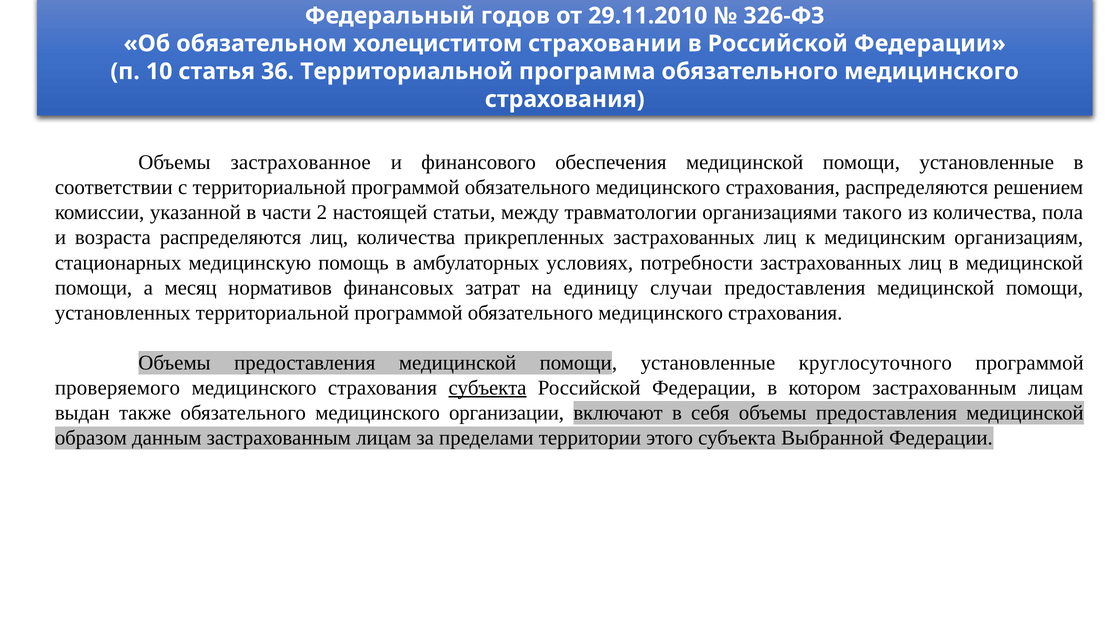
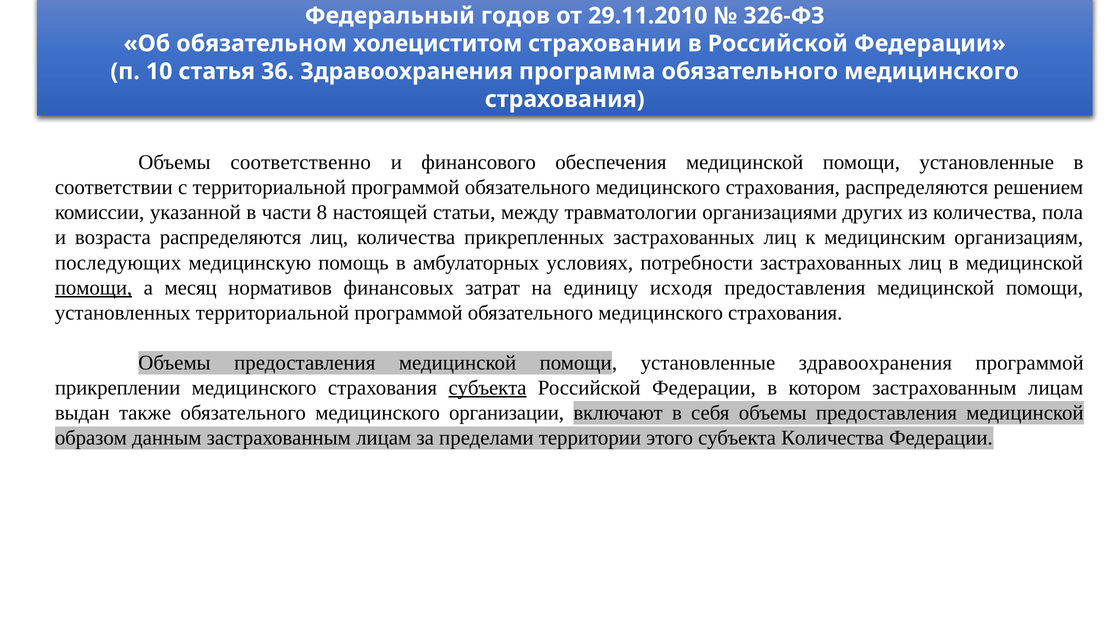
36 Территориальной: Территориальной -> Здравоохранения
застрахованное: застрахованное -> соответственно
2: 2 -> 8
такого: такого -> других
стационарных: стационарных -> последующих
помощи at (94, 288) underline: none -> present
случаи: случаи -> исходя
установленные круглосуточного: круглосуточного -> здравоохранения
проверяемого: проверяемого -> прикреплении
субъекта Выбранной: Выбранной -> Количества
